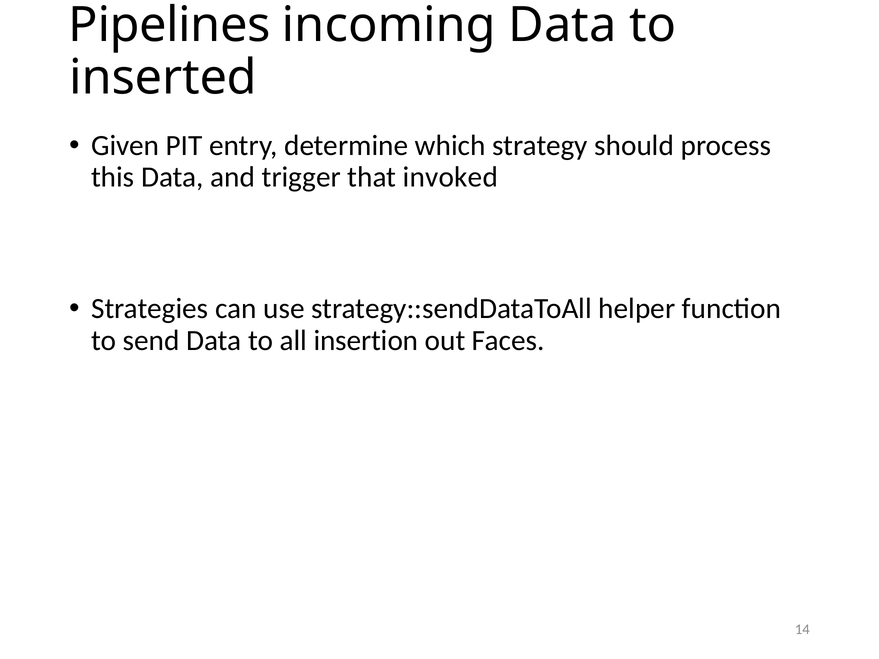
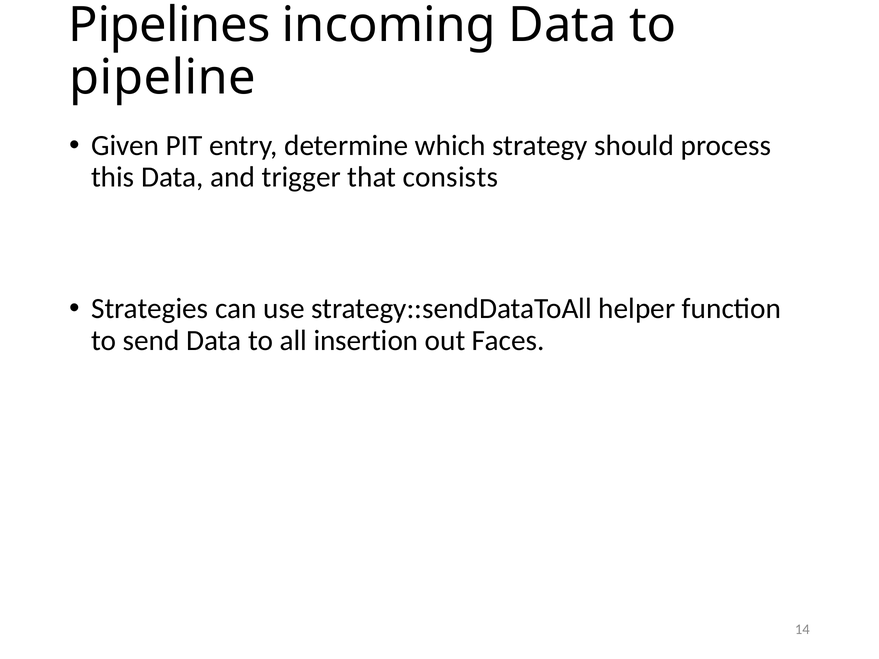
inserted: inserted -> pipeline
invoked: invoked -> consists
